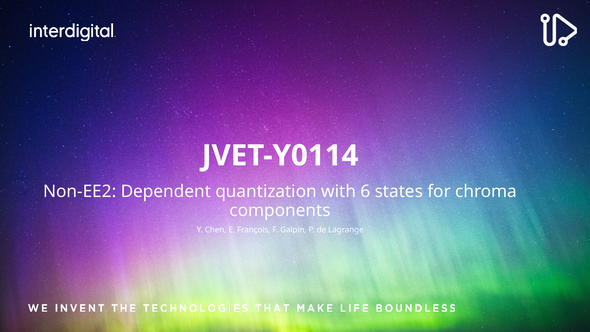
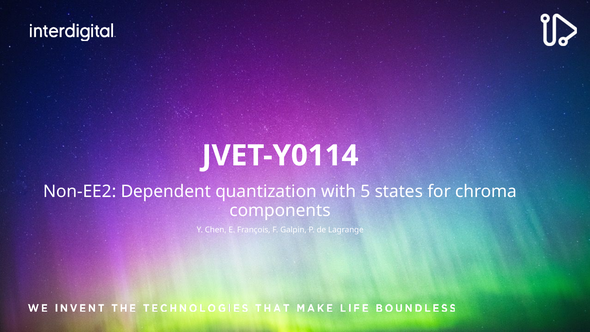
6: 6 -> 5
